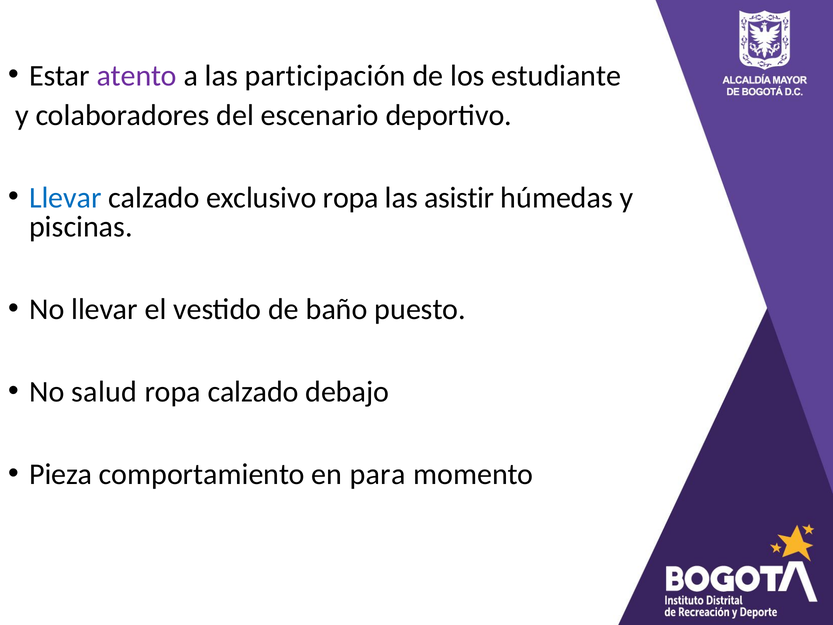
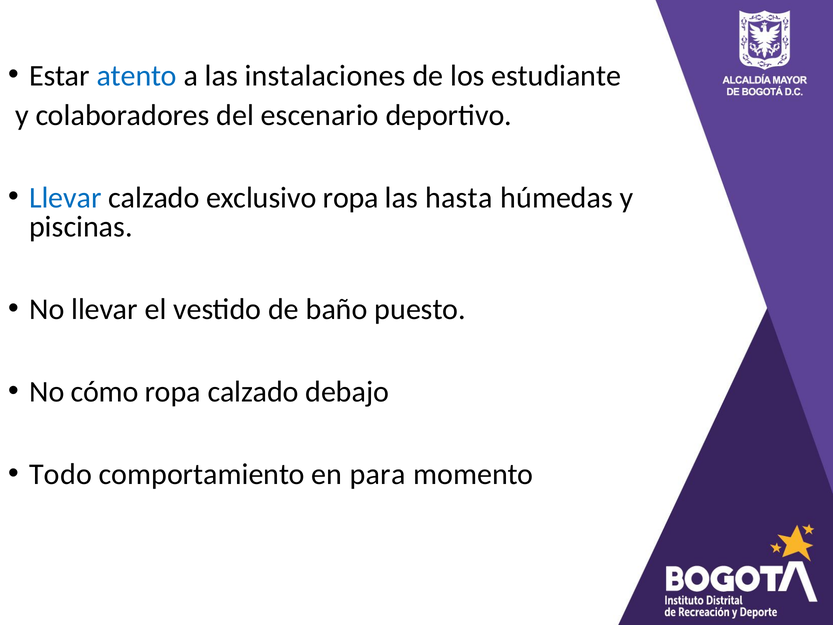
atento colour: purple -> blue
participación: participación -> instalaciones
asistir: asistir -> hasta
salud: salud -> cómo
Pieza: Pieza -> Todo
